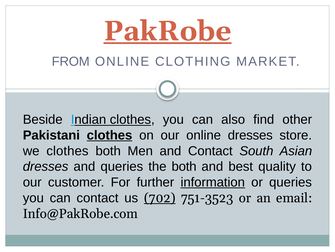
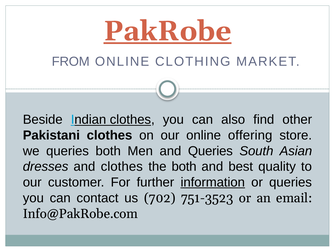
clothes at (110, 135) underline: present -> none
online dresses: dresses -> offering
we clothes: clothes -> queries
and Contact: Contact -> Queries
and queries: queries -> clothes
702 underline: present -> none
